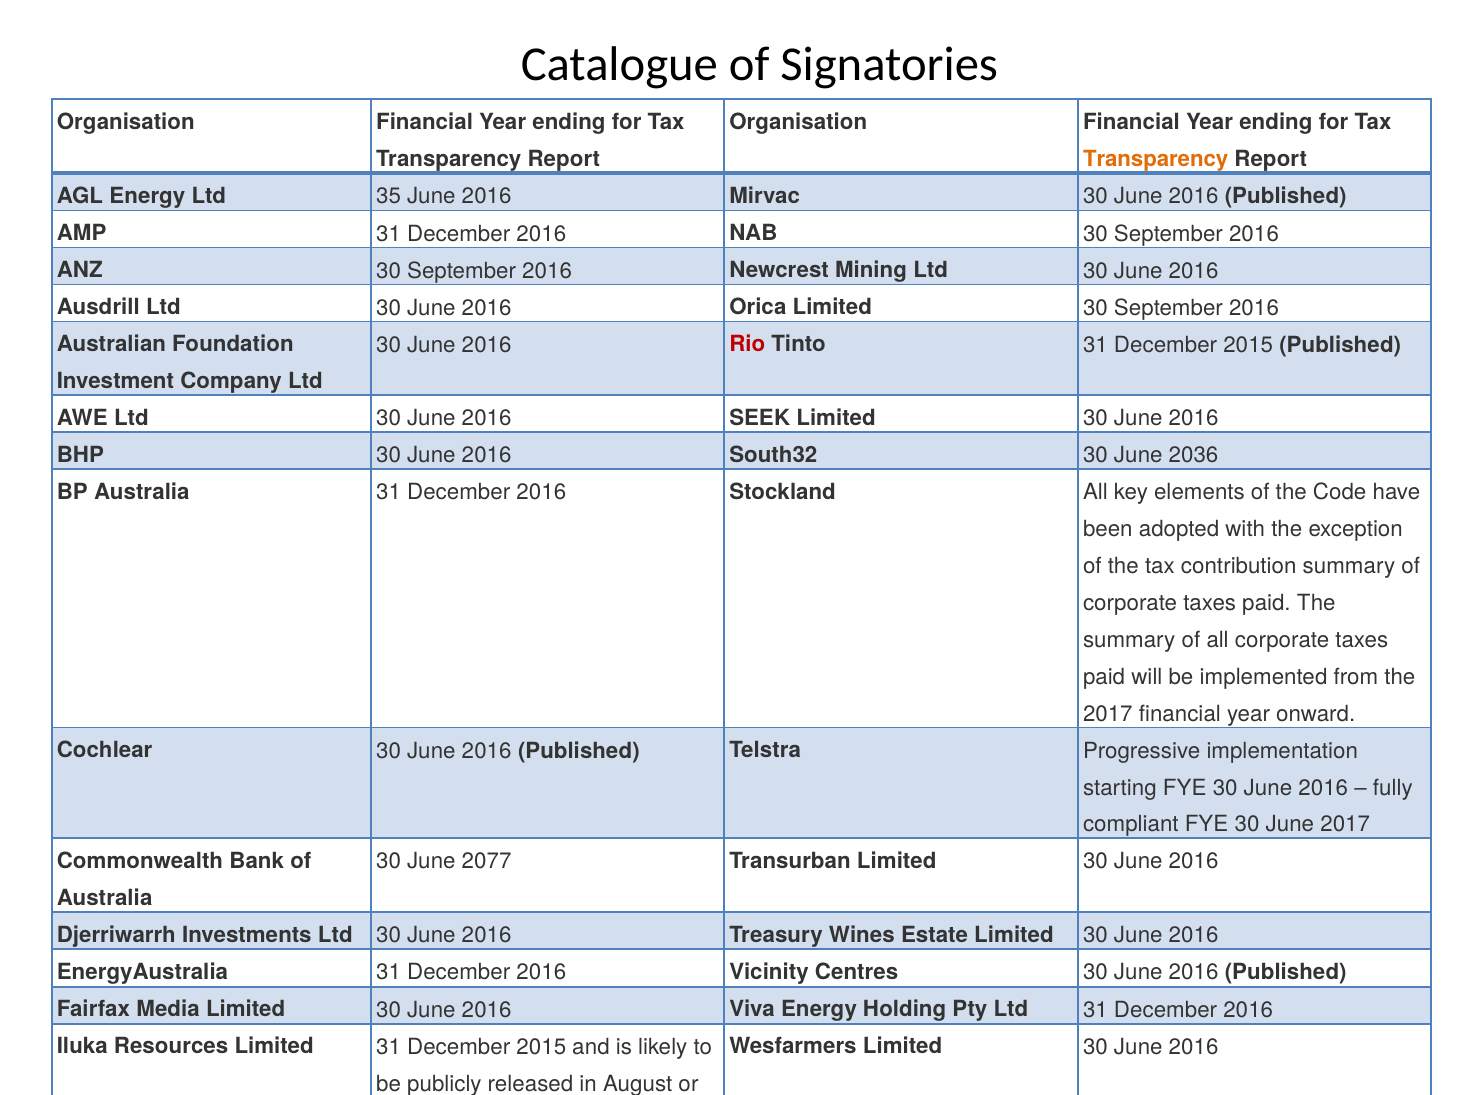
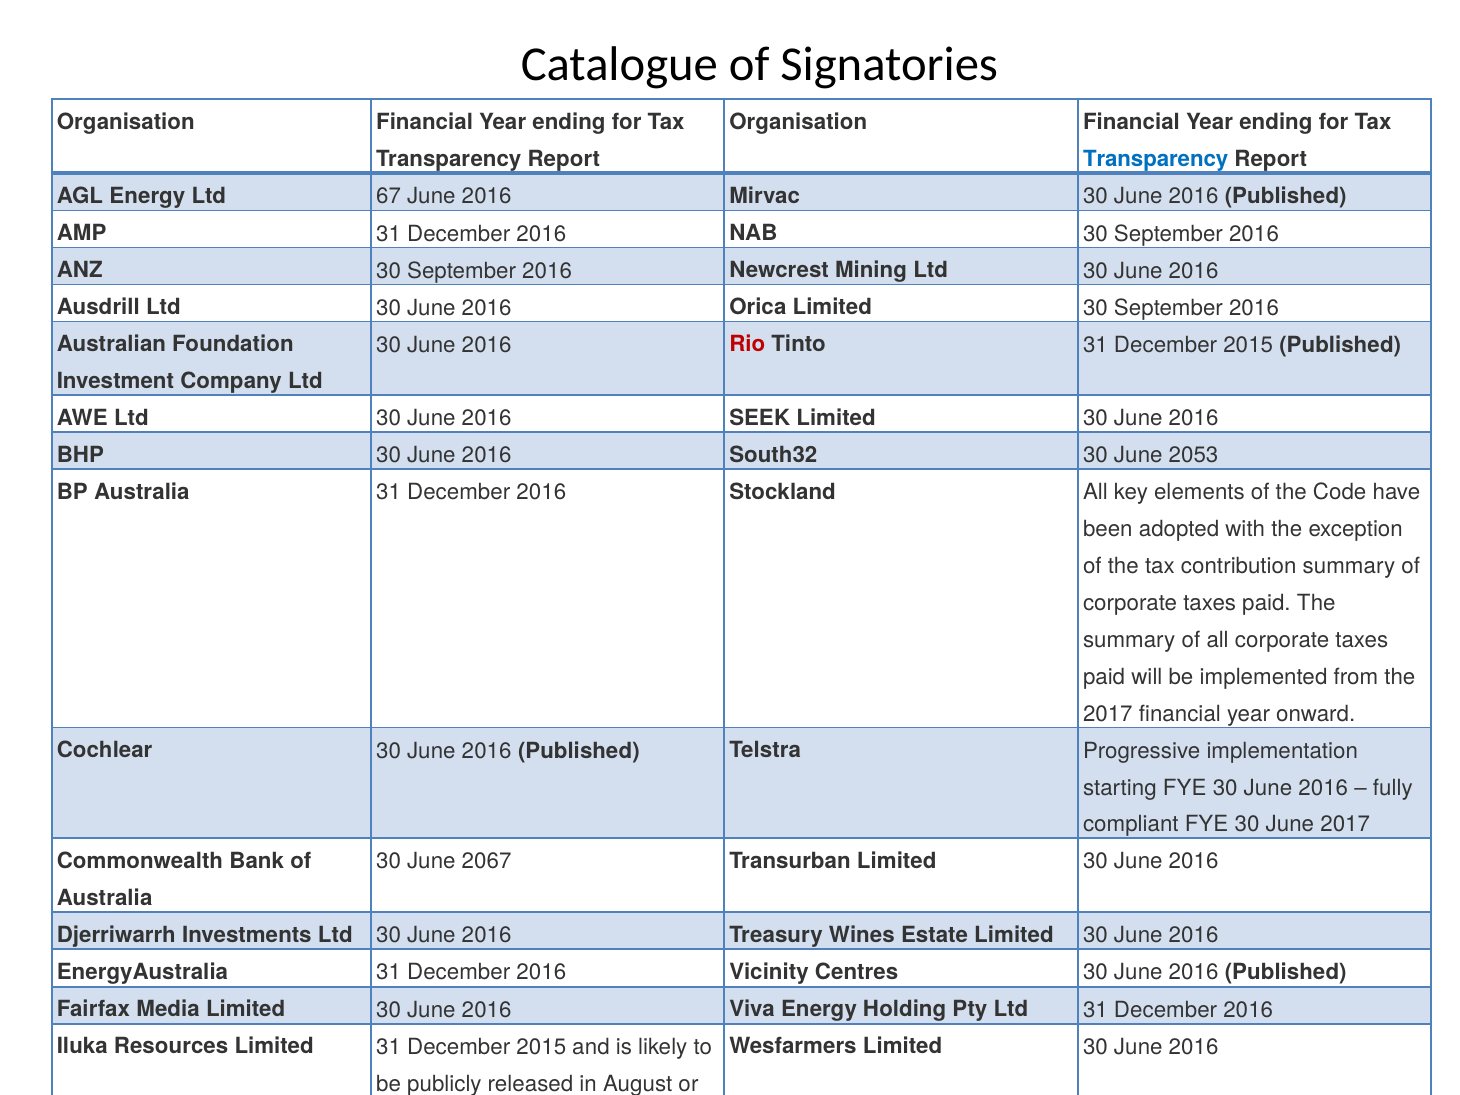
Transparency at (1156, 159) colour: orange -> blue
35: 35 -> 67
2036: 2036 -> 2053
2077: 2077 -> 2067
